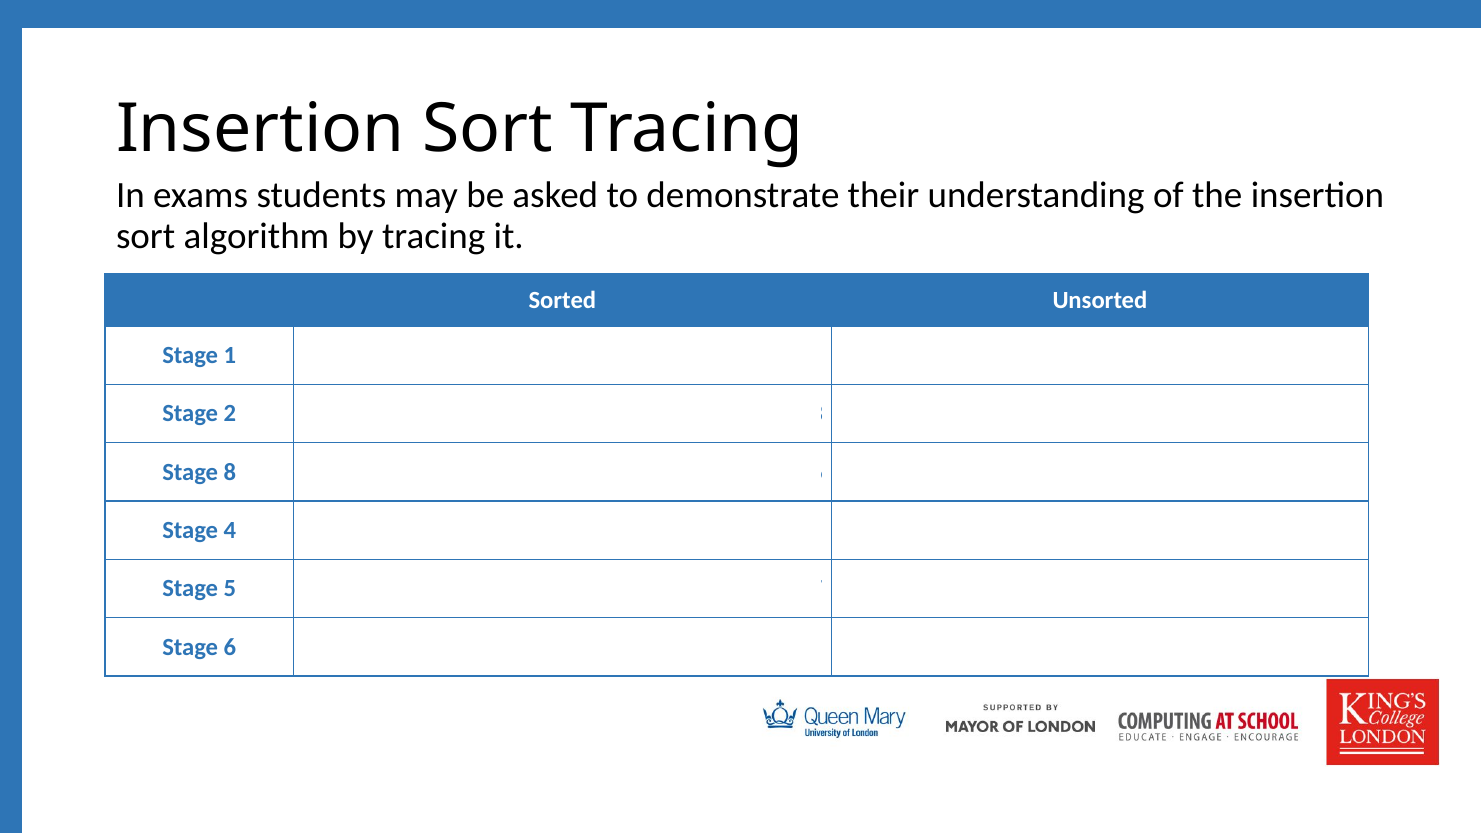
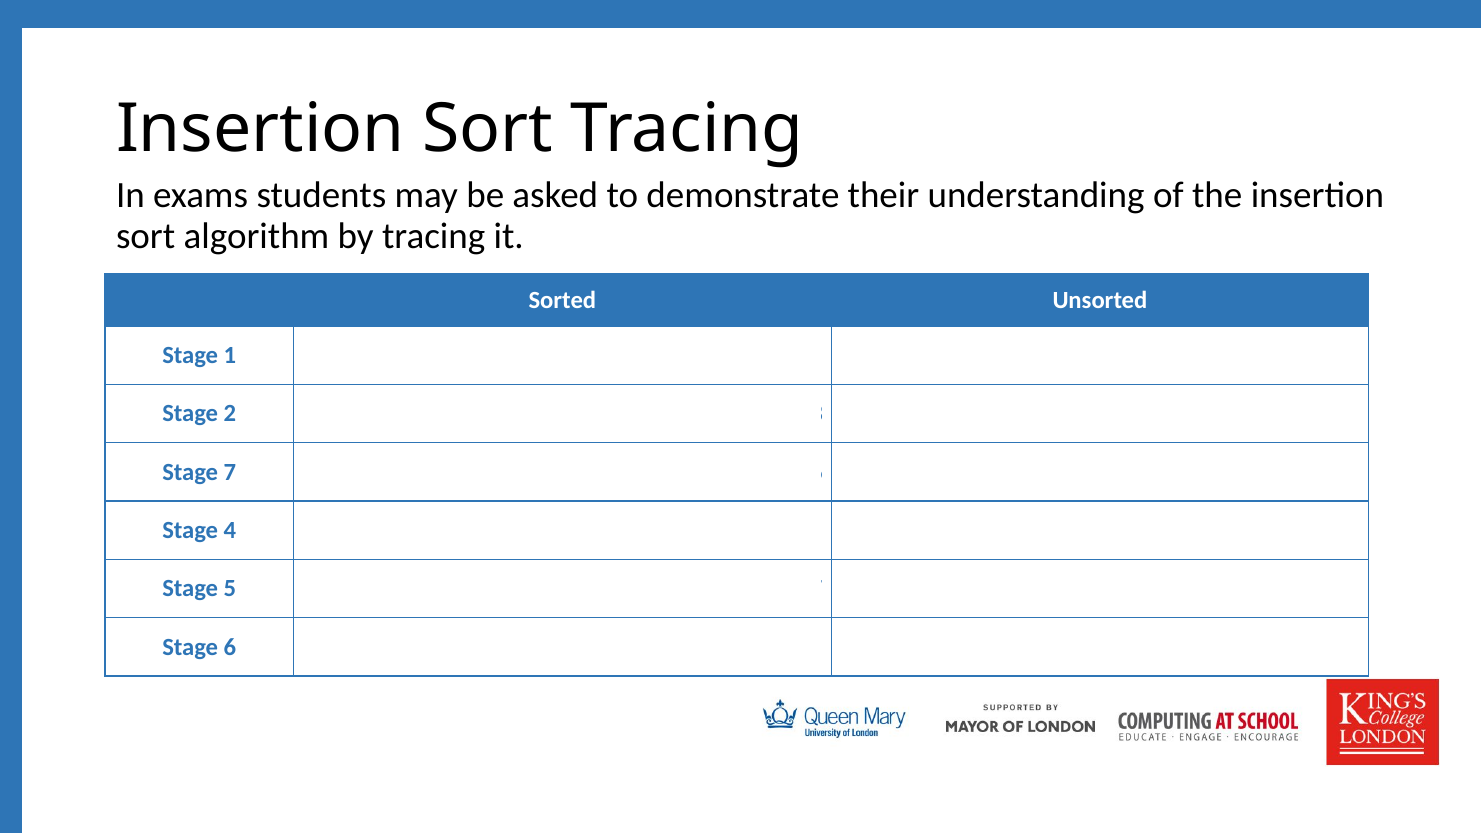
8: 8 -> 7
